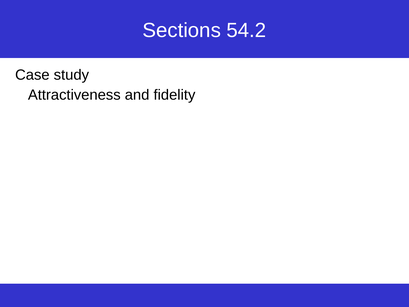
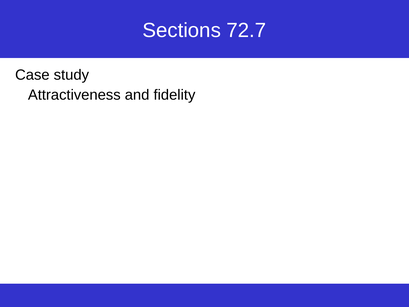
54.2: 54.2 -> 72.7
